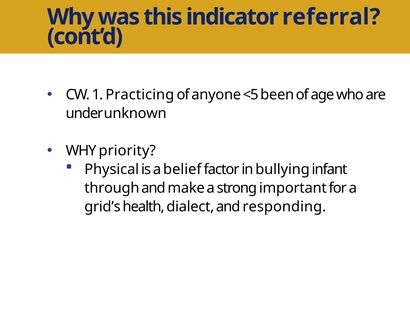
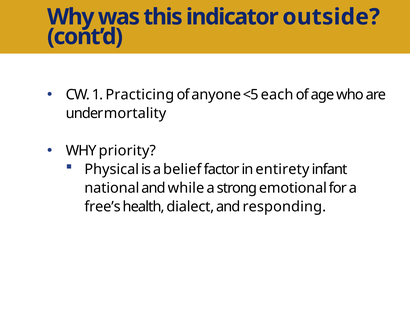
referral: referral -> outside
been: been -> each
unknown: unknown -> mortality
bullying: bullying -> entirety
through: through -> national
make: make -> while
important: important -> emotional
grid’s: grid’s -> free’s
